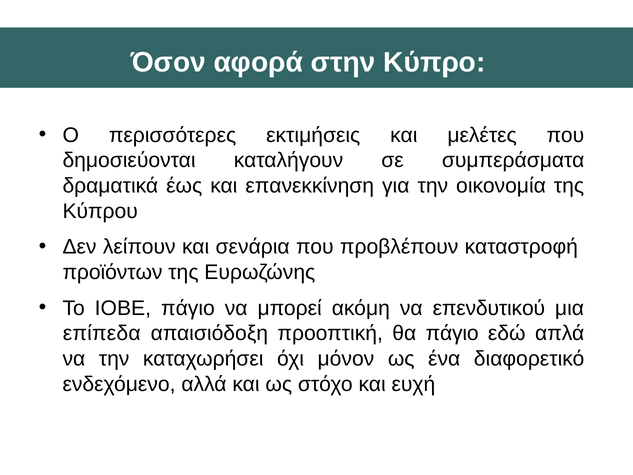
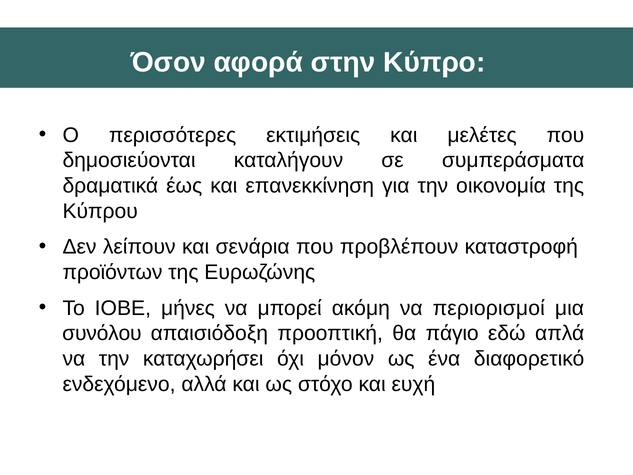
ΙΟΒΕ πάγιο: πάγιο -> μήνες
επενδυτικού: επενδυτικού -> περιορισμοί
επίπεδα: επίπεδα -> συνόλου
